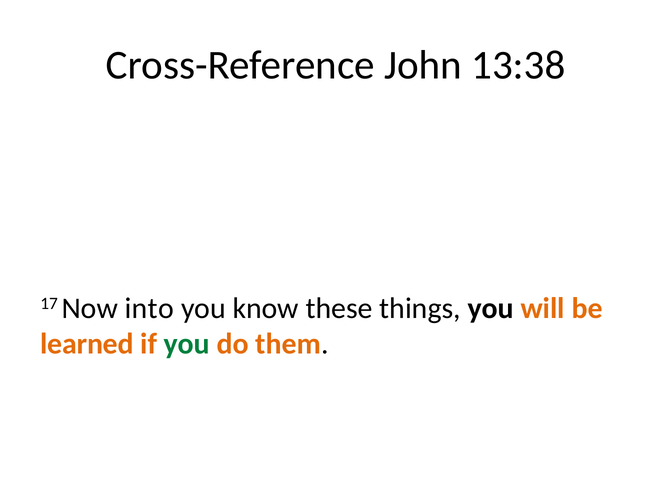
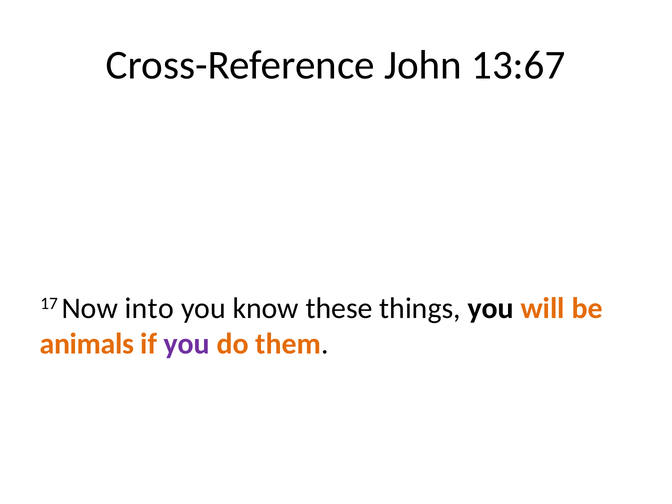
13:38: 13:38 -> 13:67
learned: learned -> animals
you at (187, 344) colour: green -> purple
